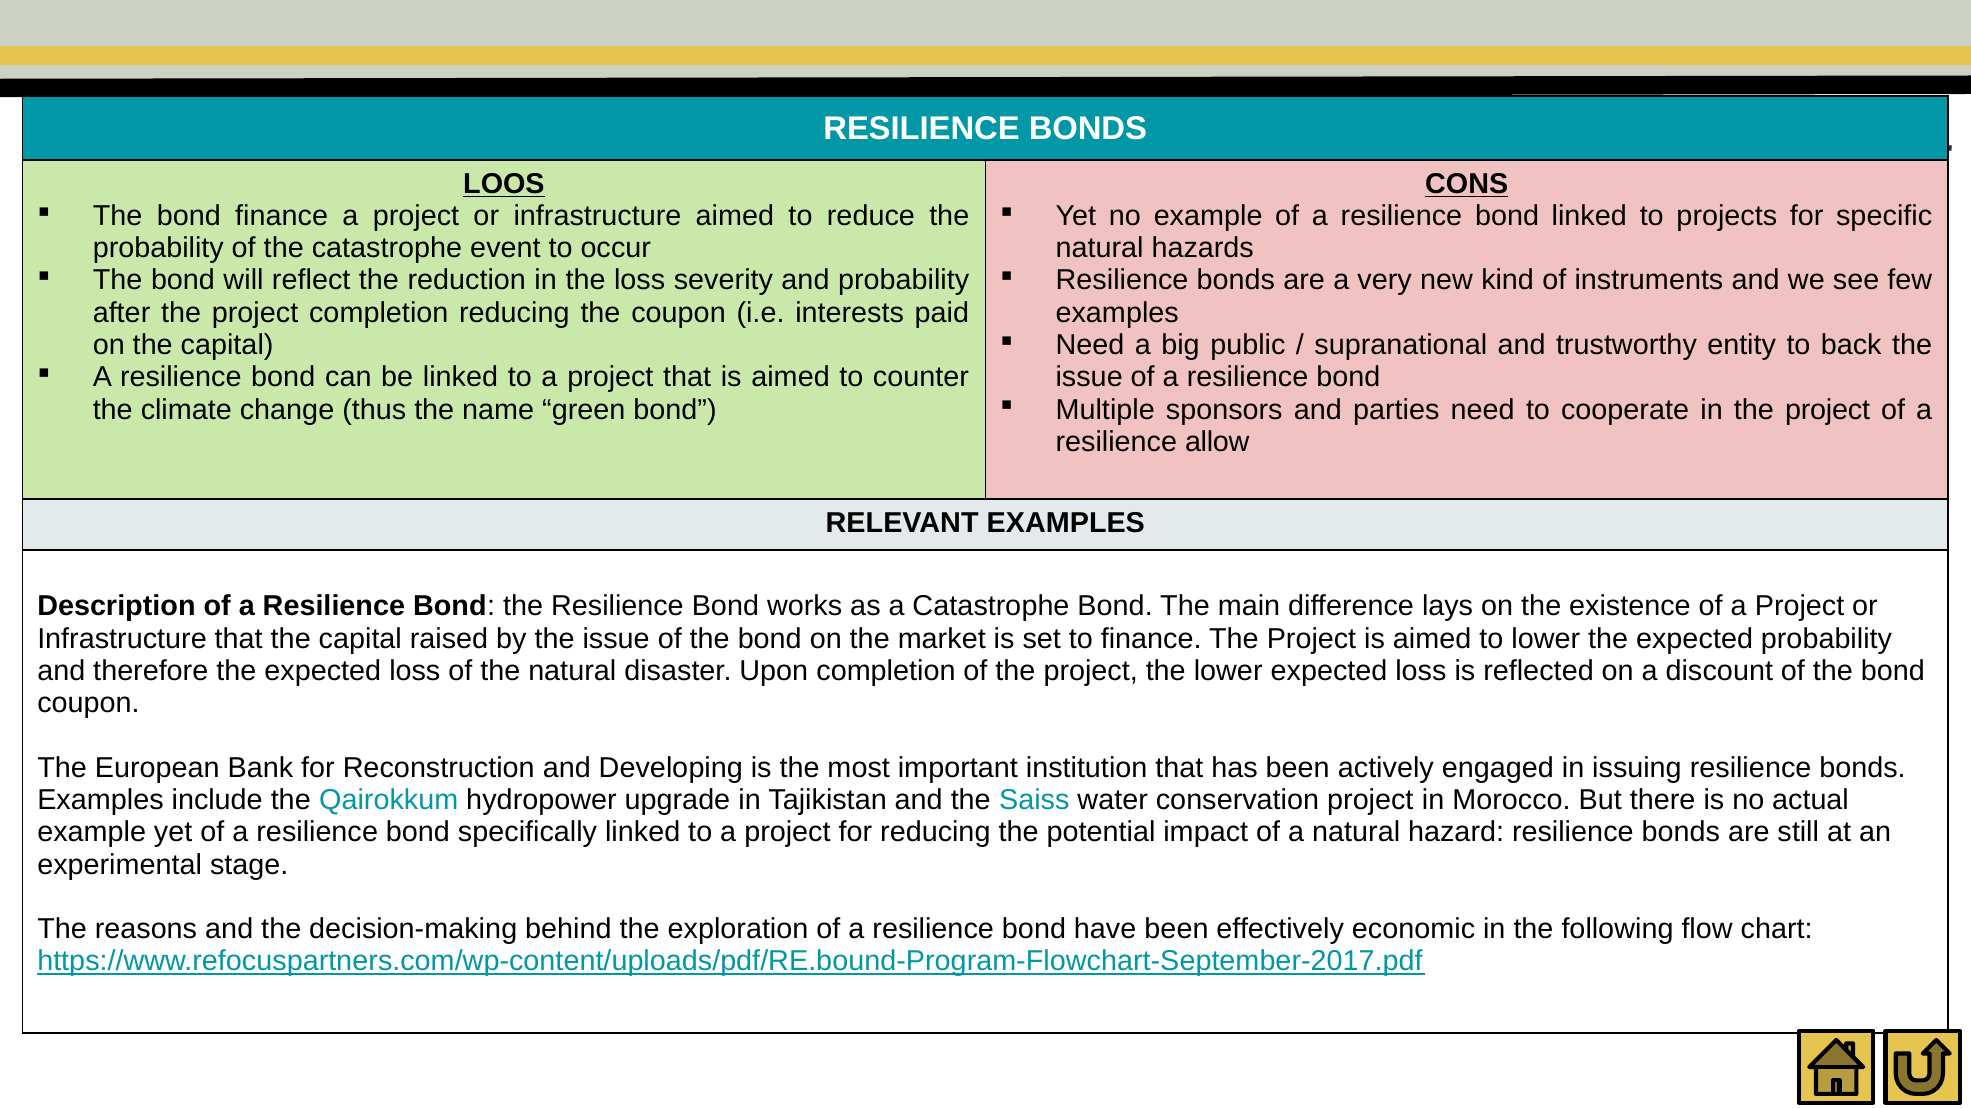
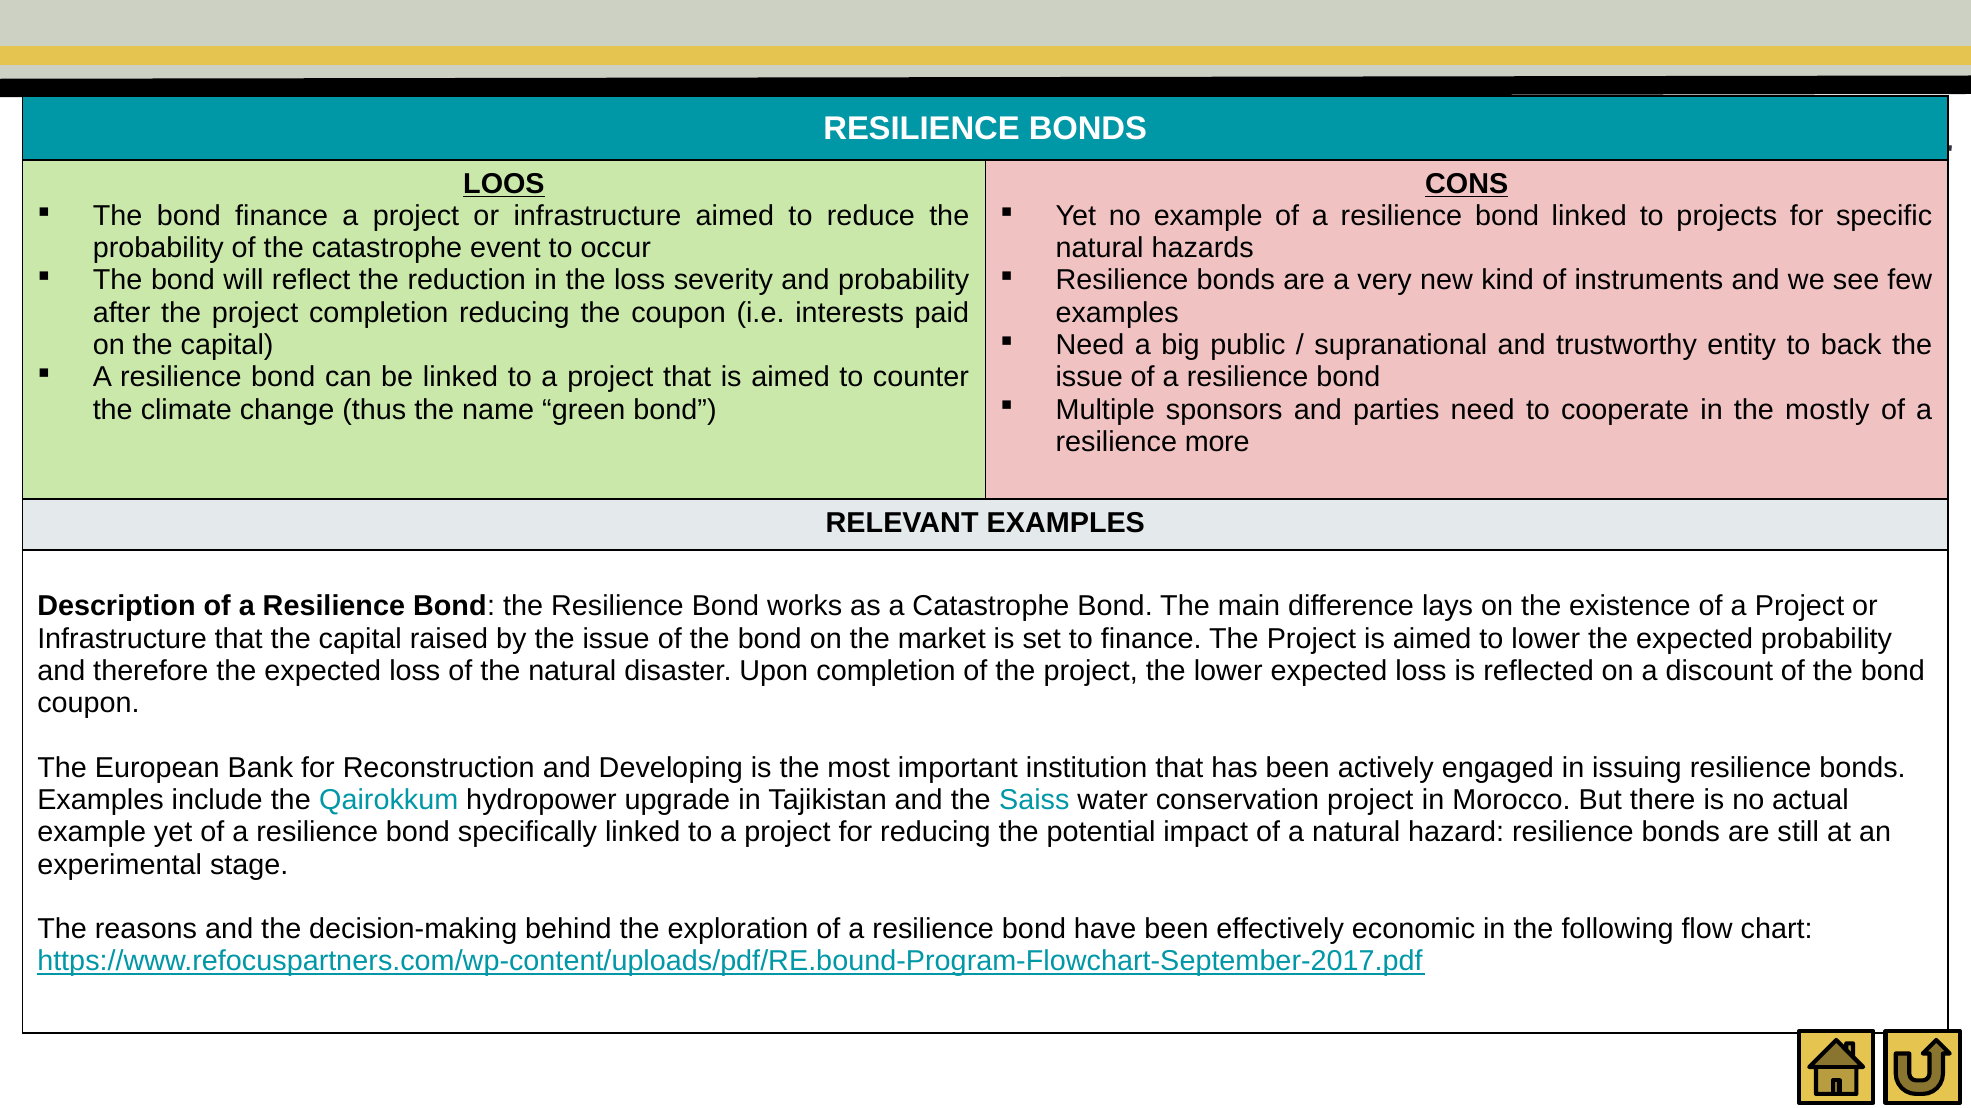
in the project: project -> mostly
allow: allow -> more
